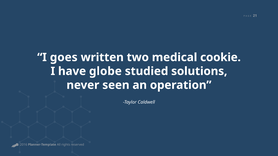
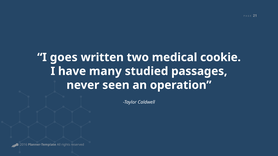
globe: globe -> many
solutions: solutions -> passages
